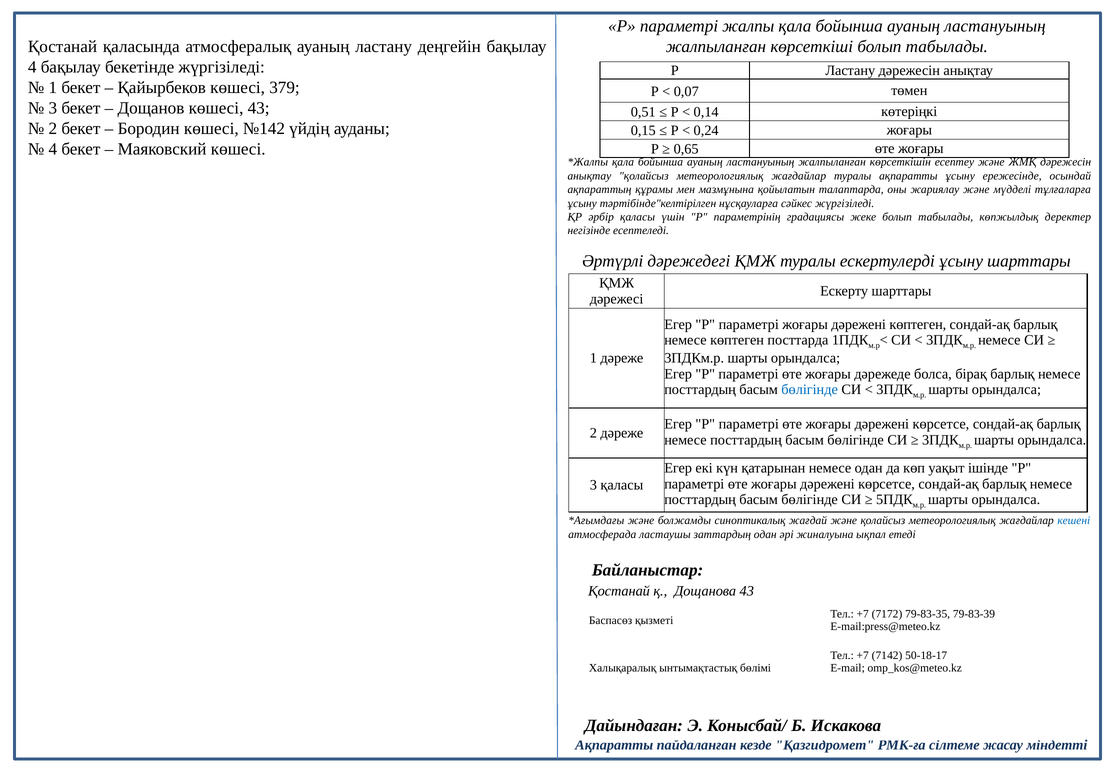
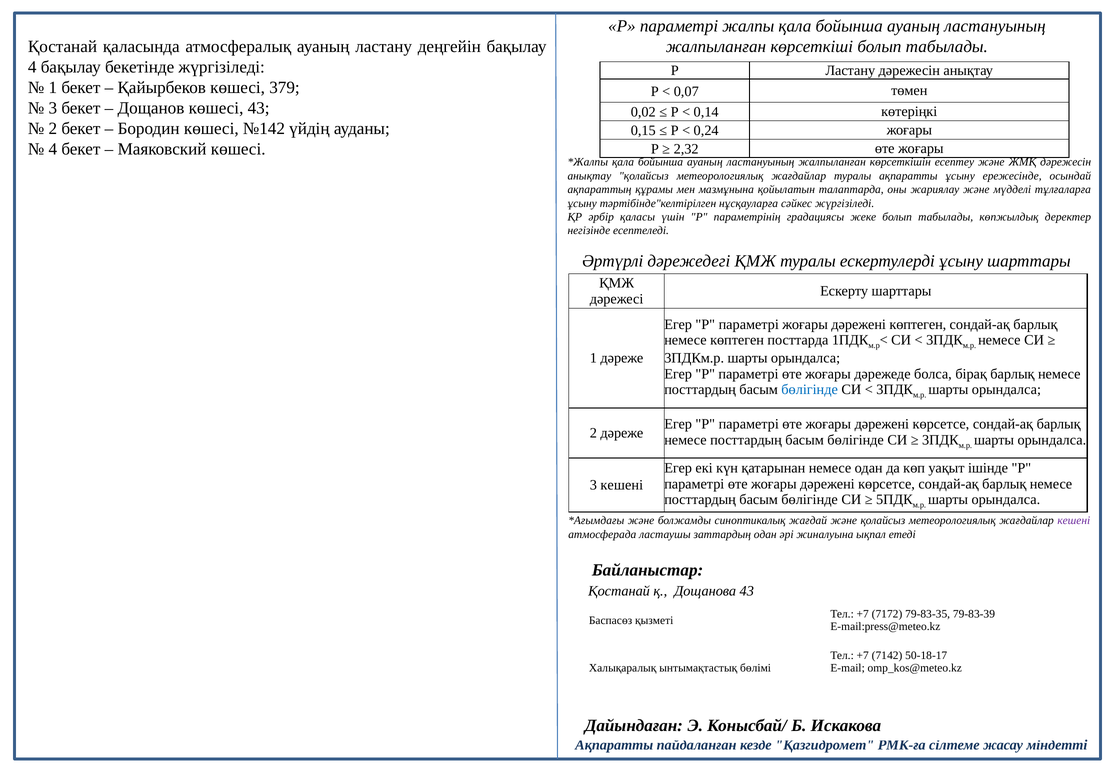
0,51: 0,51 -> 0,02
0,65: 0,65 -> 2,32
3 қаласы: қаласы -> кешені
кешені at (1074, 520) colour: blue -> purple
